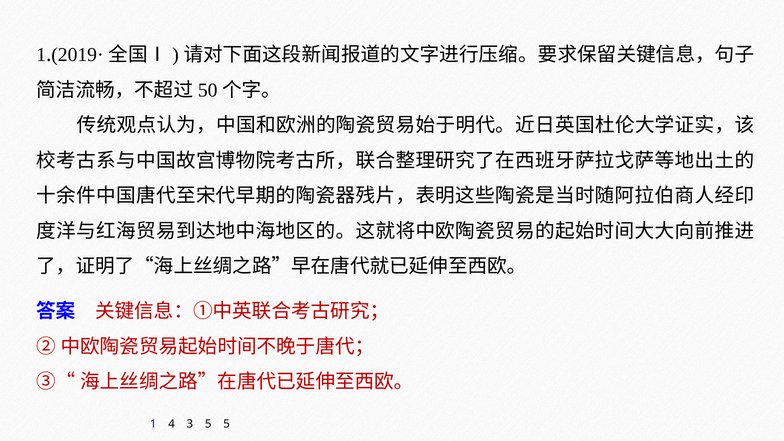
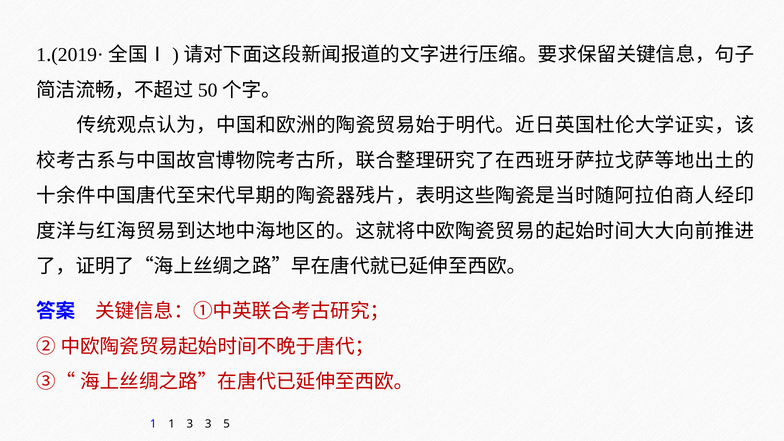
1 4: 4 -> 1
3 5: 5 -> 3
